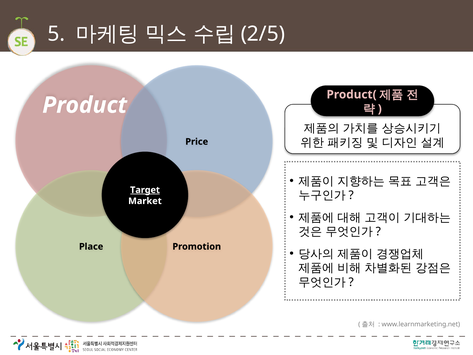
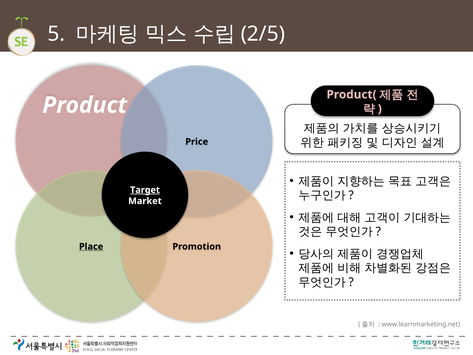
Place underline: none -> present
